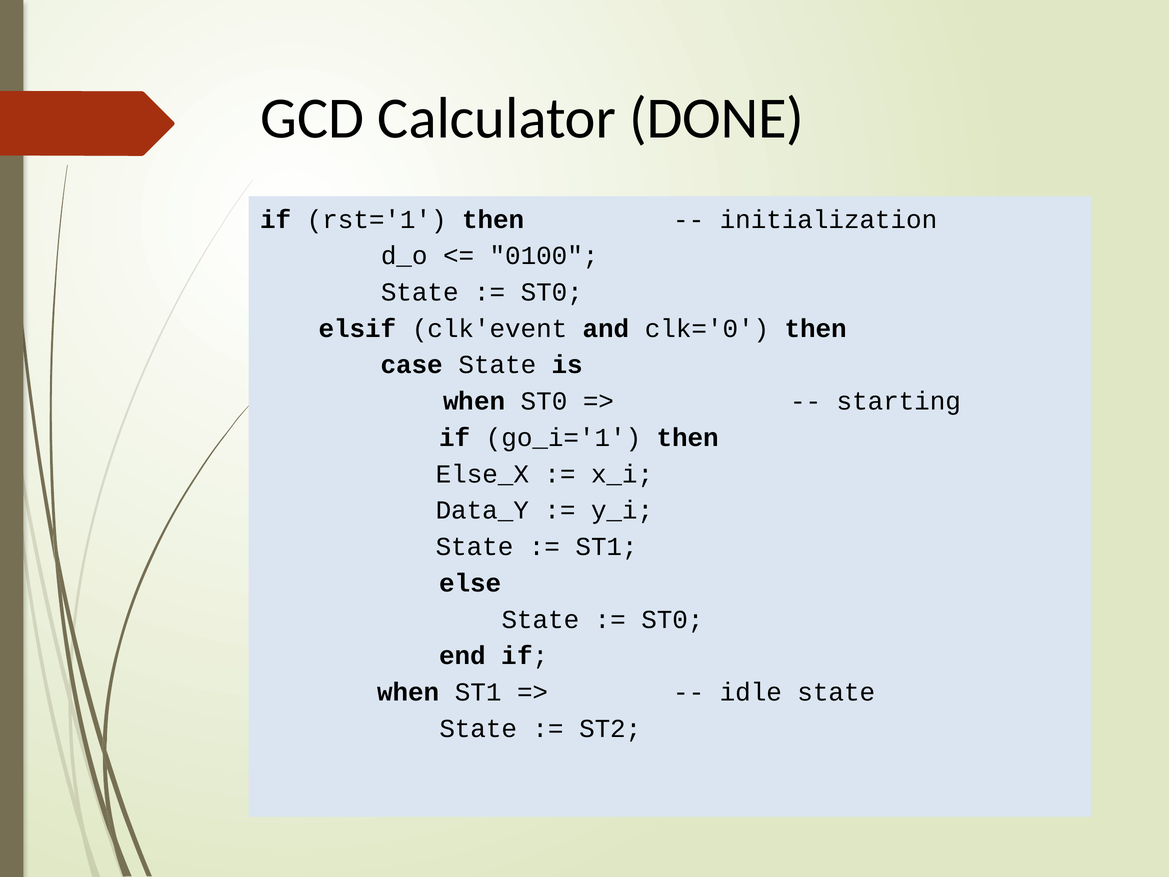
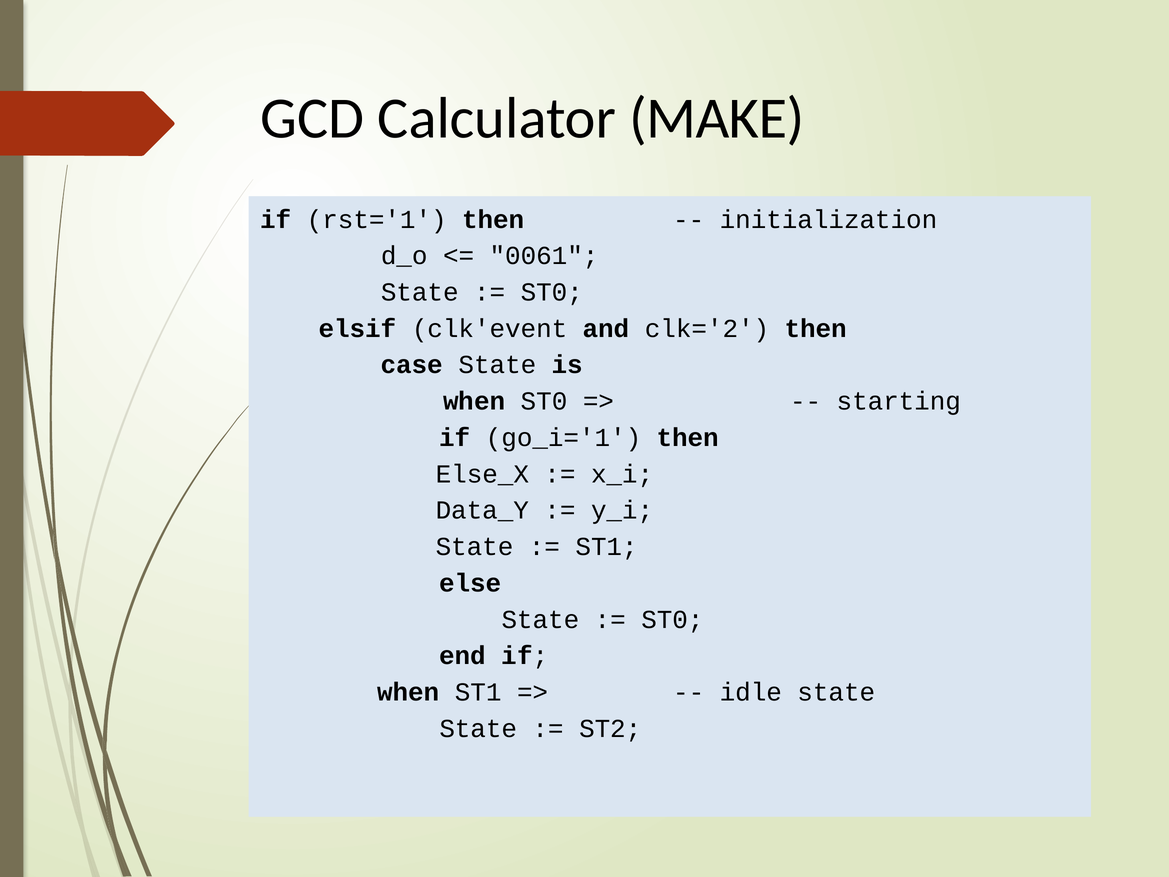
DONE: DONE -> MAKE
0100: 0100 -> 0061
clk='0: clk='0 -> clk='2
